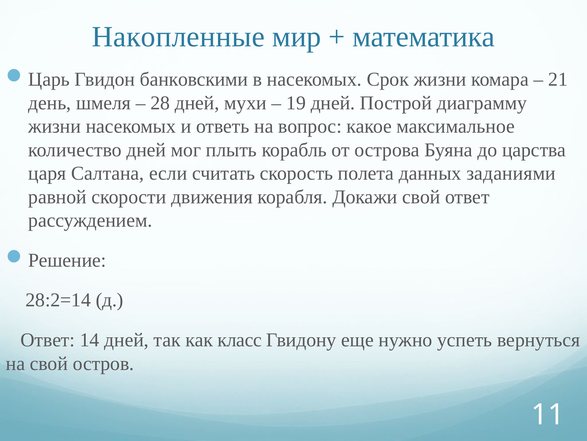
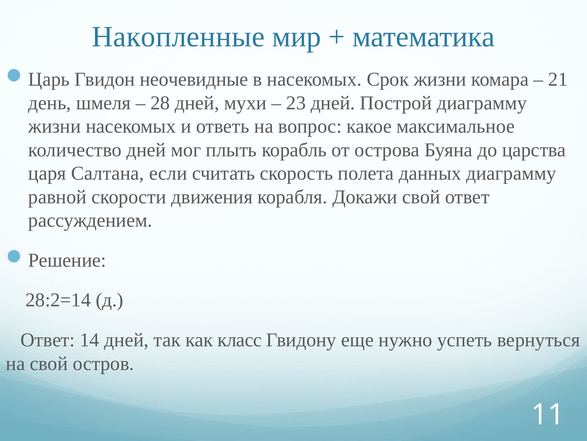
банковскими: банковскими -> неочевидные
19: 19 -> 23
данных заданиями: заданиями -> диаграмму
